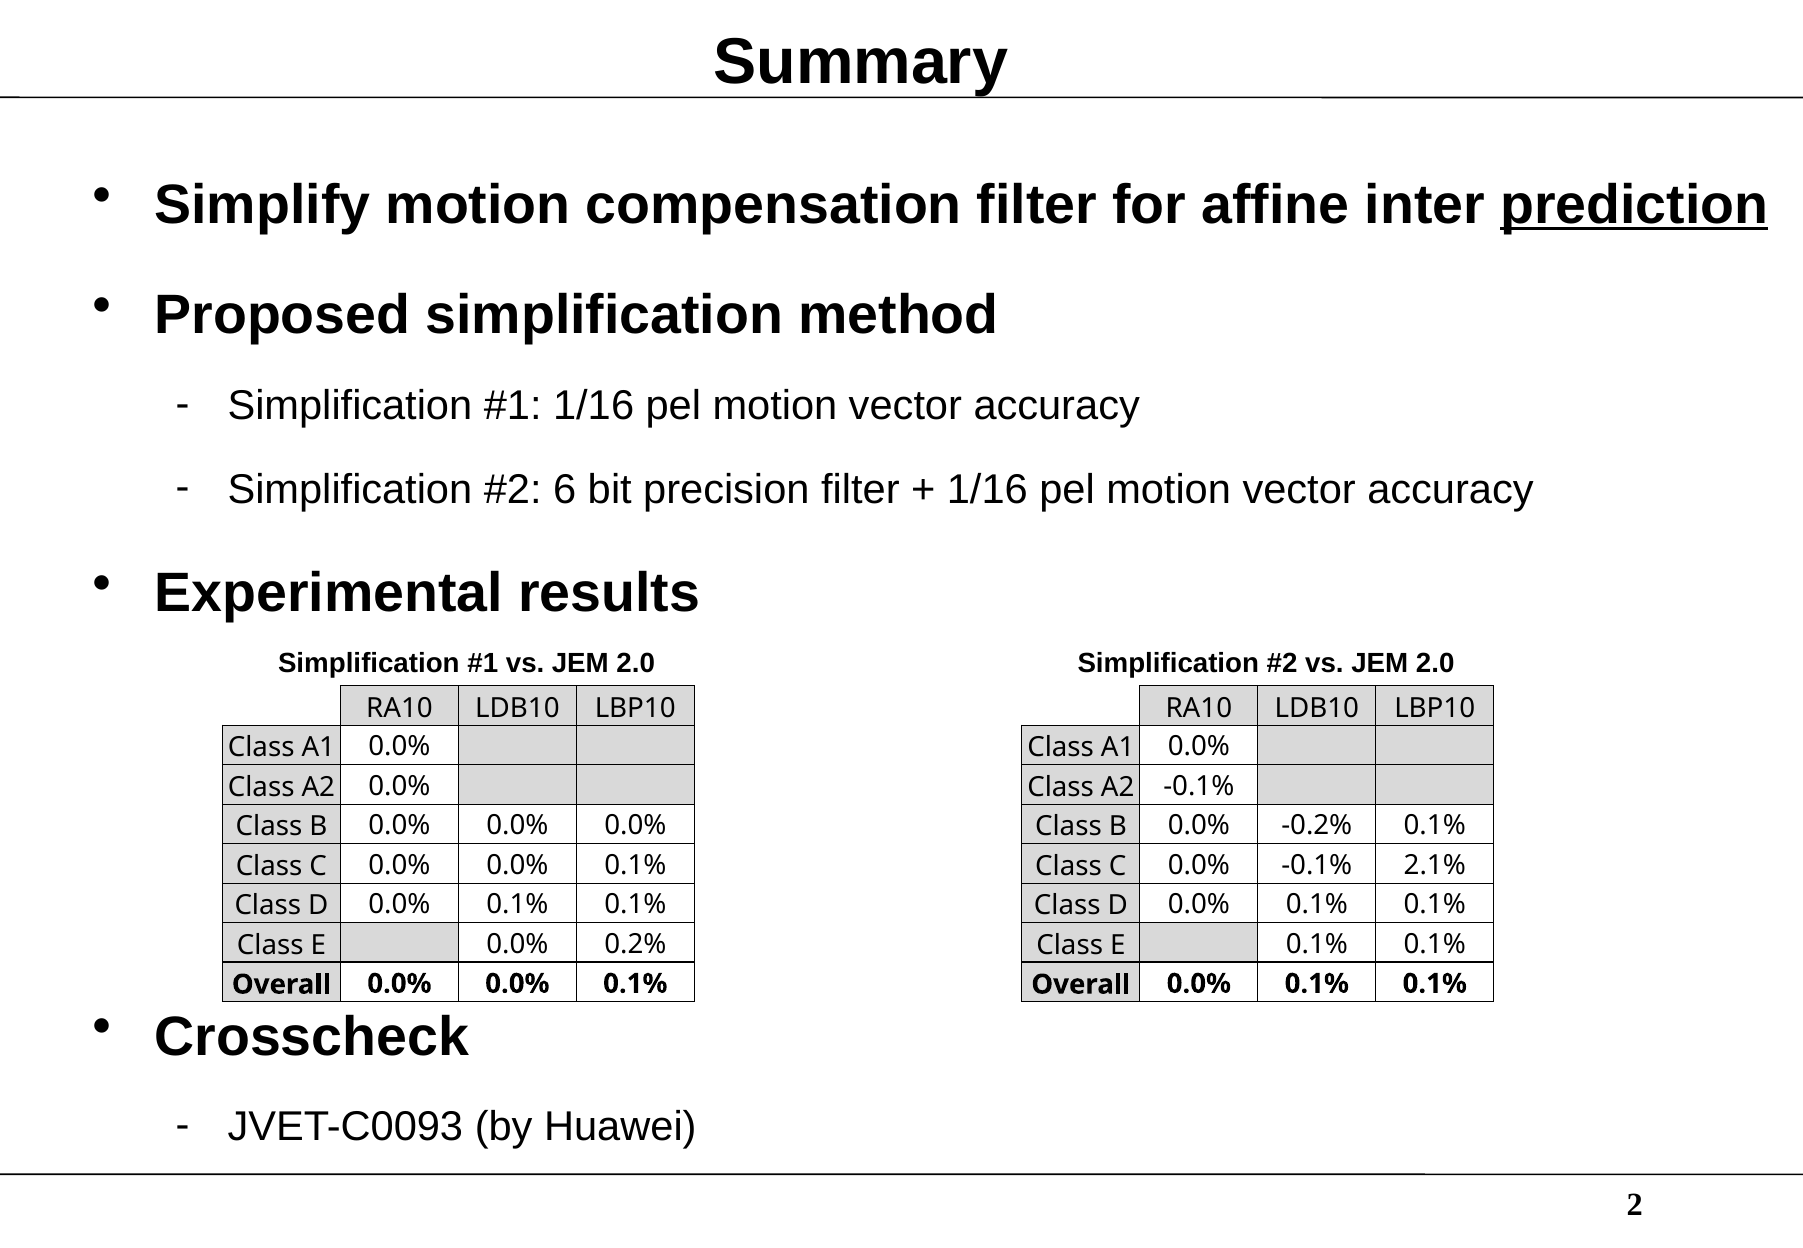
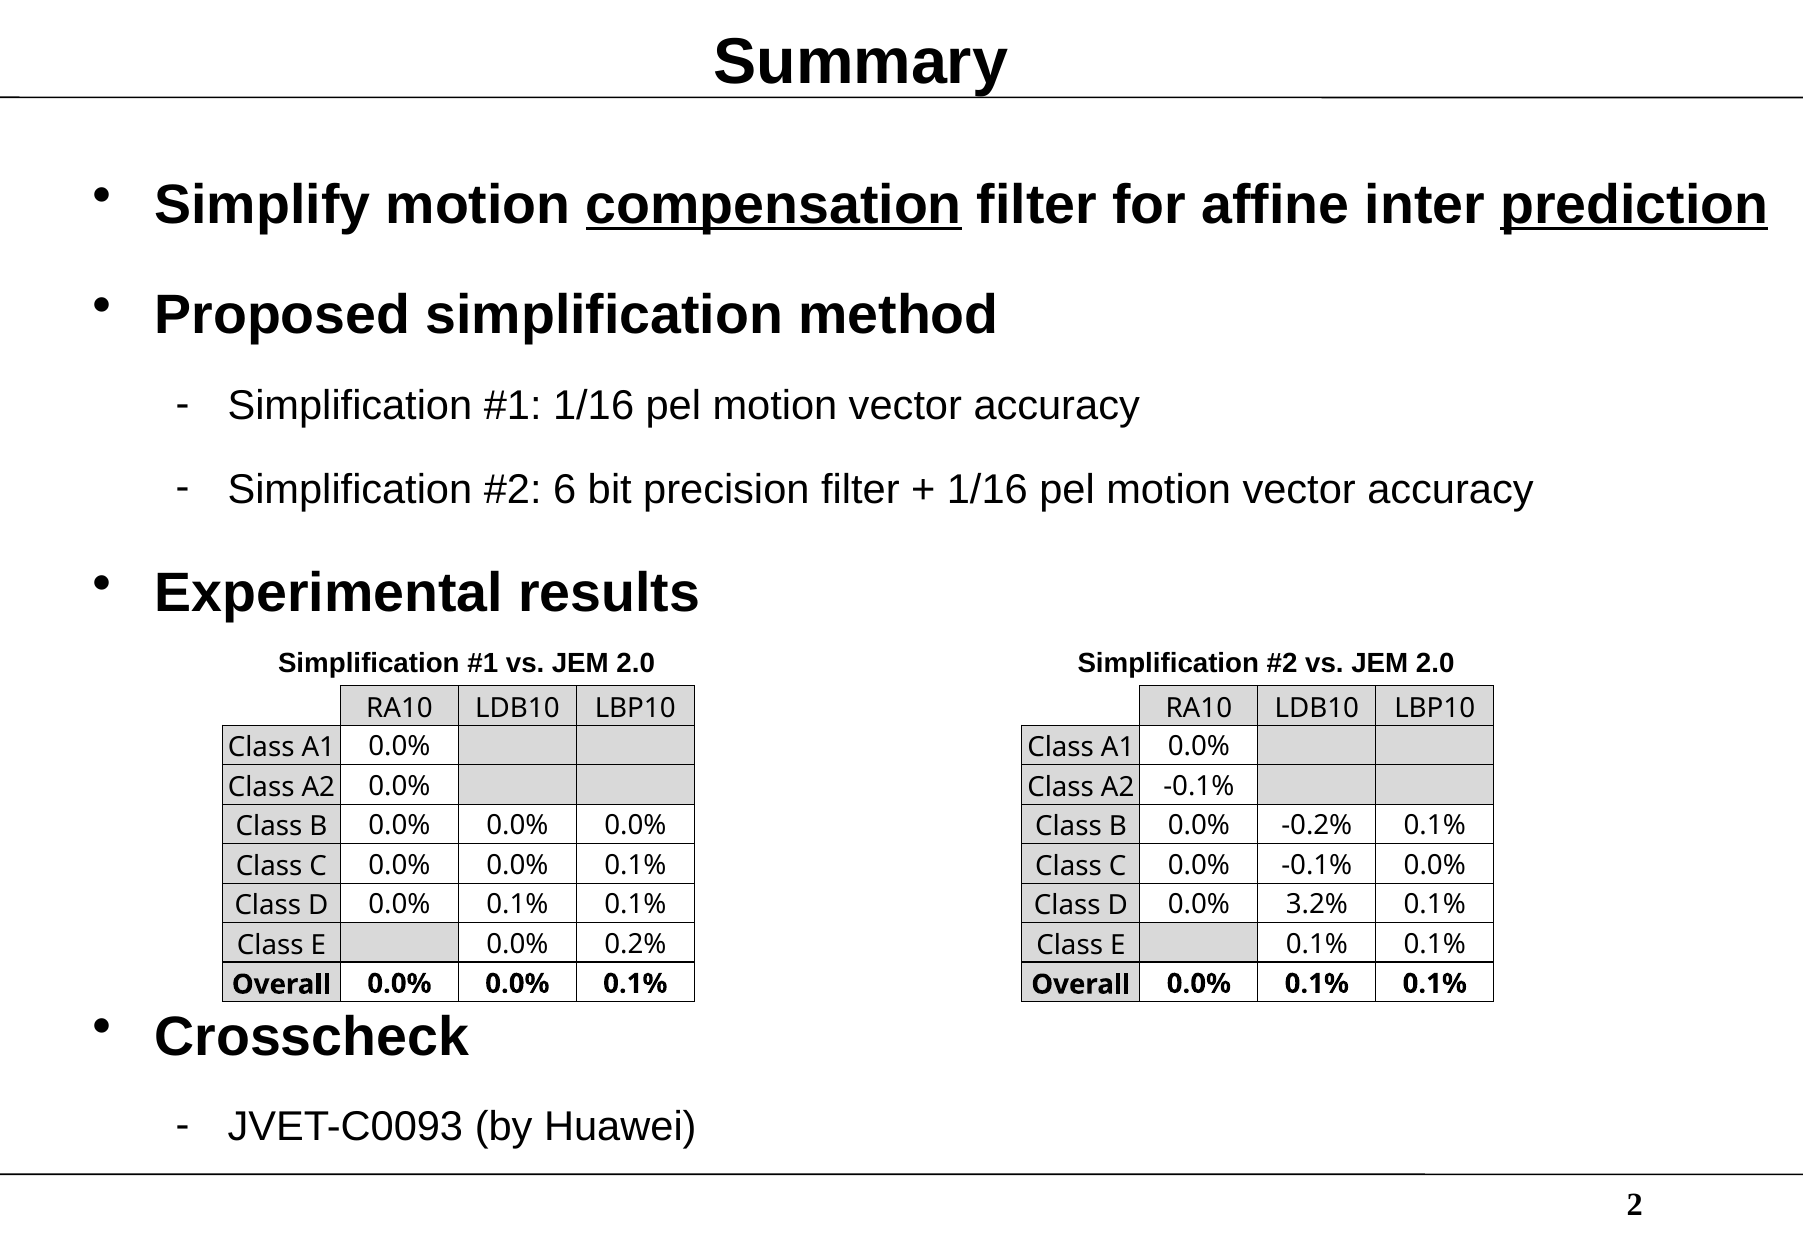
compensation underline: none -> present
-0.1% 2.1%: 2.1% -> 0.0%
0.1% at (1317, 905): 0.1% -> 3.2%
